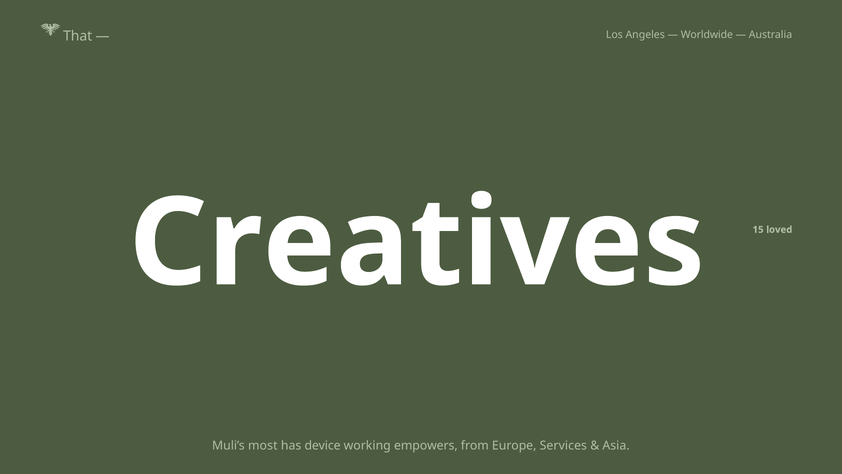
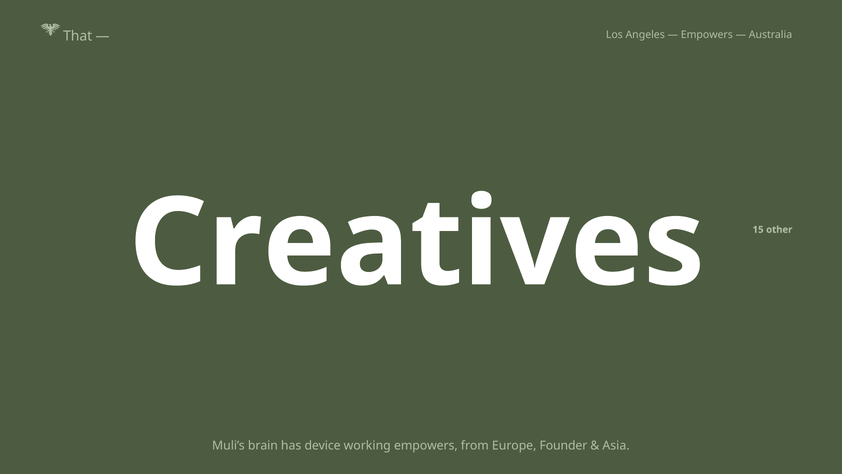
Worldwide at (707, 35): Worldwide -> Empowers
loved: loved -> other
most: most -> brain
Services: Services -> Founder
